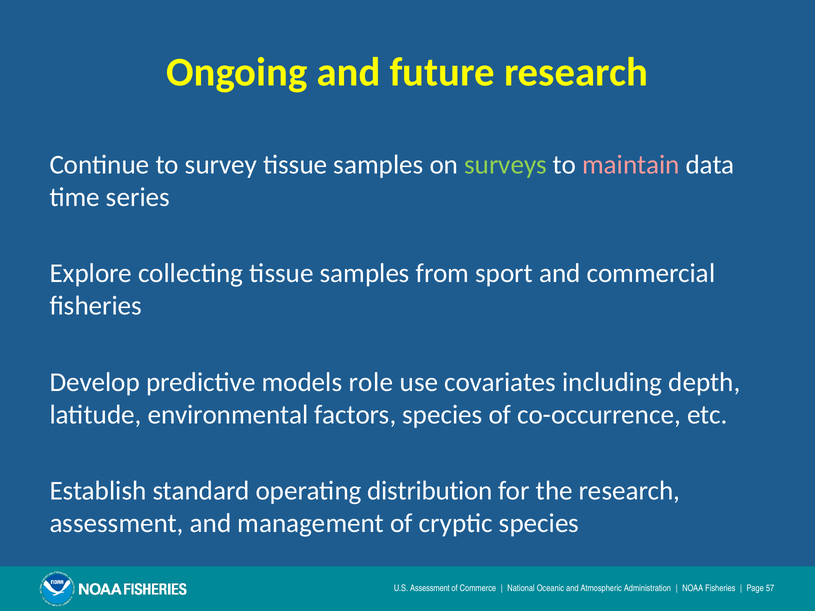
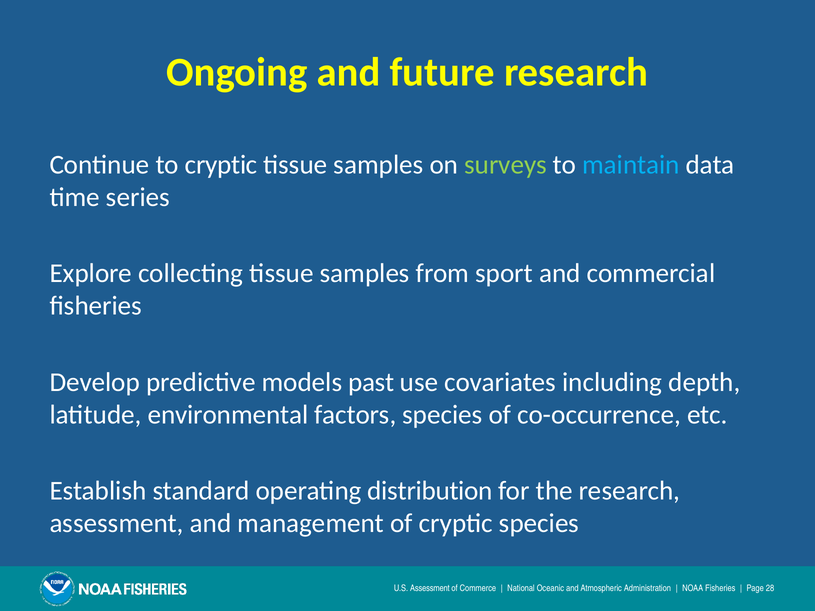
to survey: survey -> cryptic
maintain colour: pink -> light blue
role: role -> past
57: 57 -> 28
